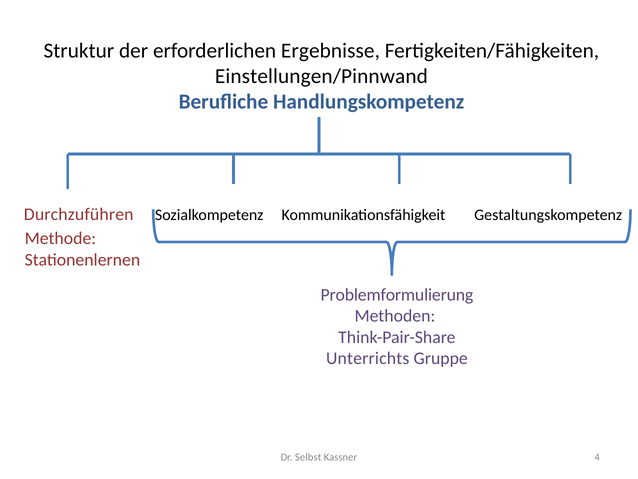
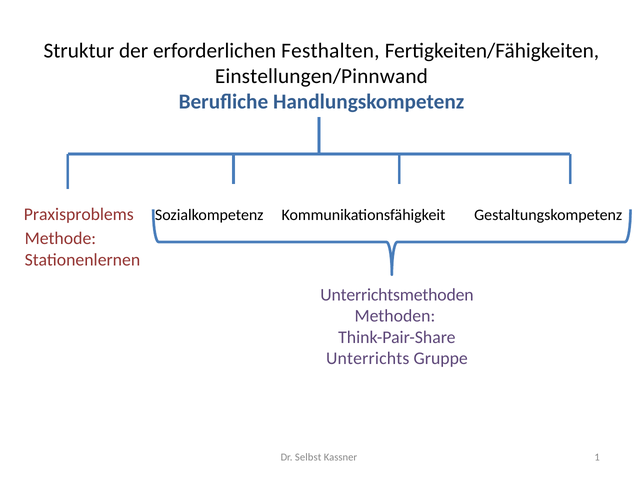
Ergebnisse: Ergebnisse -> Festhalten
Durchzuführen: Durchzuführen -> Praxisproblems
Problemformulierung: Problemformulierung -> Unterrichtsmethoden
4: 4 -> 1
